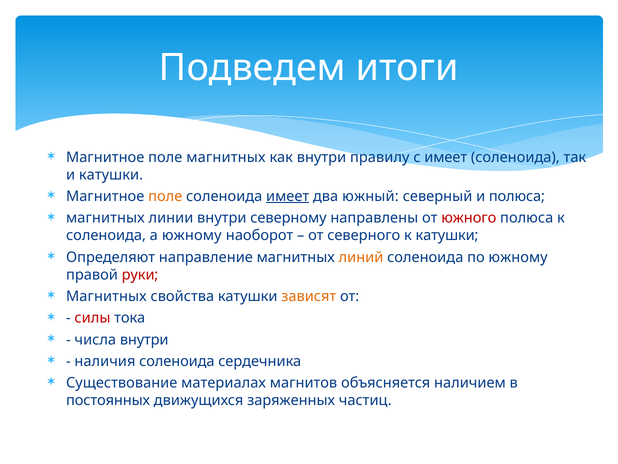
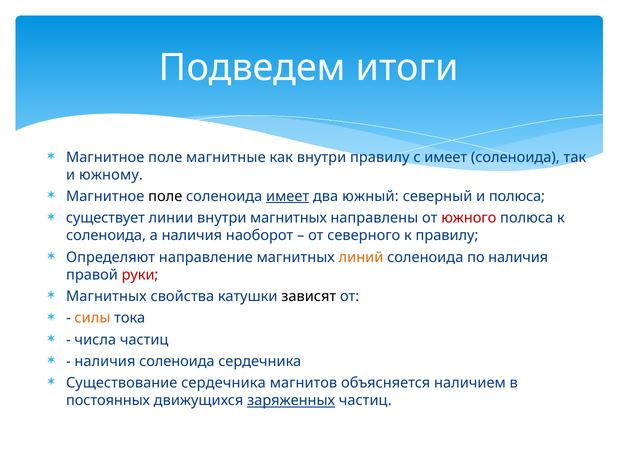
поле магнитных: магнитных -> магнитные
и катушки: катушки -> южному
поле at (165, 196) colour: orange -> black
магнитных at (105, 218): магнитных -> существует
внутри северному: северному -> магнитных
а южному: южному -> наличия
к катушки: катушки -> правилу
по южному: южному -> наличия
зависят colour: orange -> black
силы colour: red -> orange
числа внутри: внутри -> частиц
Существование материалах: материалах -> сердечника
заряженных underline: none -> present
